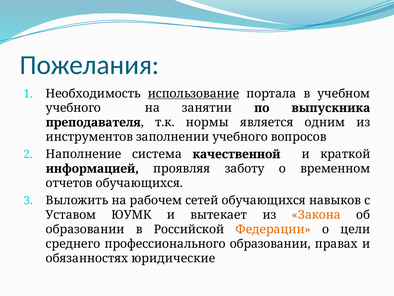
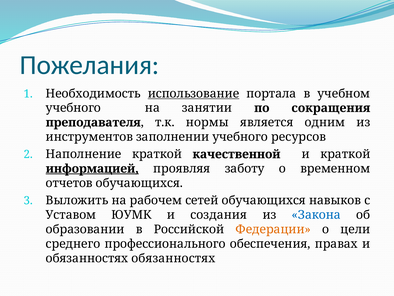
выпускника: выпускника -> сокращения
вопросов: вопросов -> ресурсов
Наполнение система: система -> краткой
информацией underline: none -> present
вытекает: вытекает -> создания
Закона colour: orange -> blue
профессионального образовании: образовании -> обеспечения
обязанностях юридические: юридические -> обязанностях
